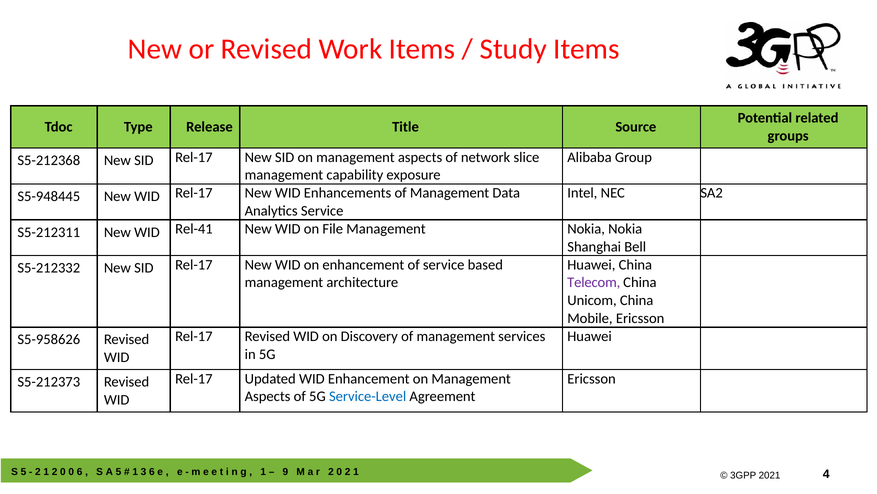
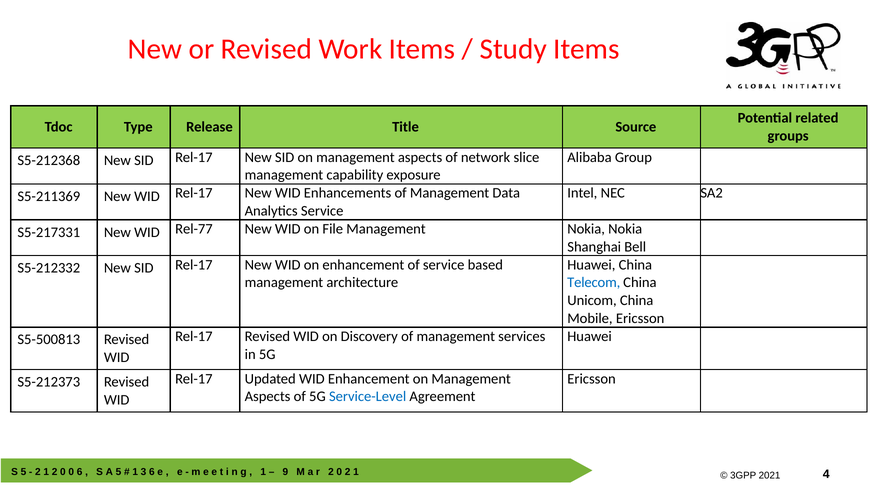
S5-948445: S5-948445 -> S5-211369
S5-212311: S5-212311 -> S5-217331
Rel-41: Rel-41 -> Rel-77
Telecom colour: purple -> blue
S5-958626: S5-958626 -> S5-500813
